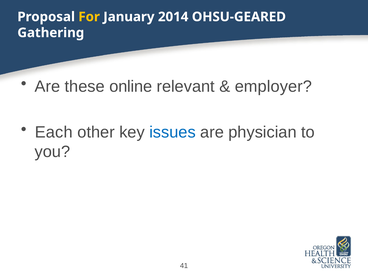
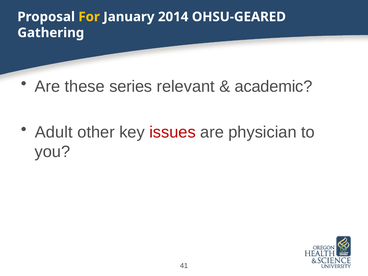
online: online -> series
employer: employer -> academic
Each: Each -> Adult
issues colour: blue -> red
